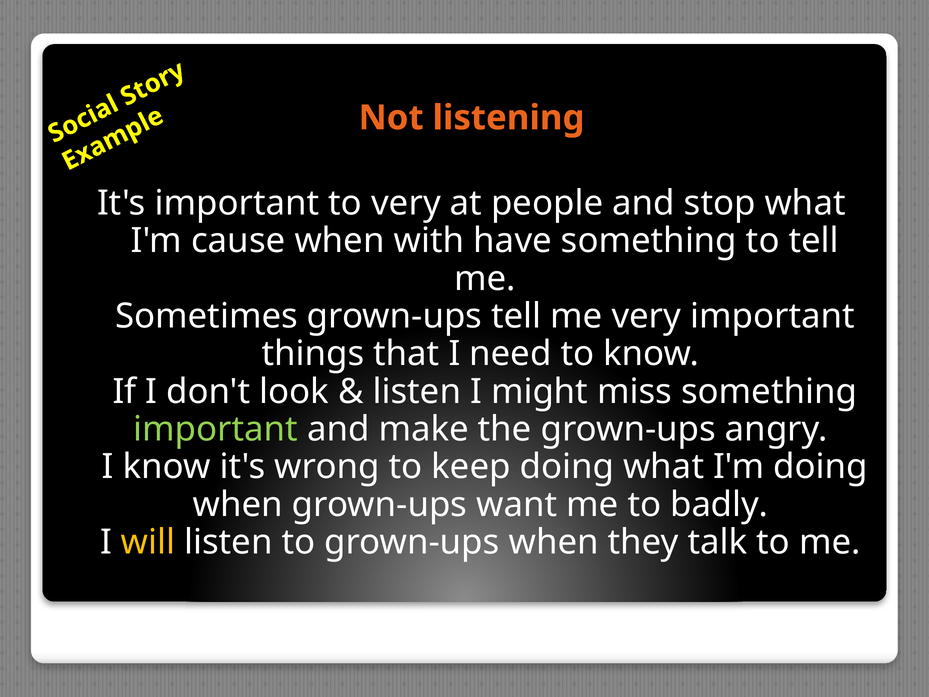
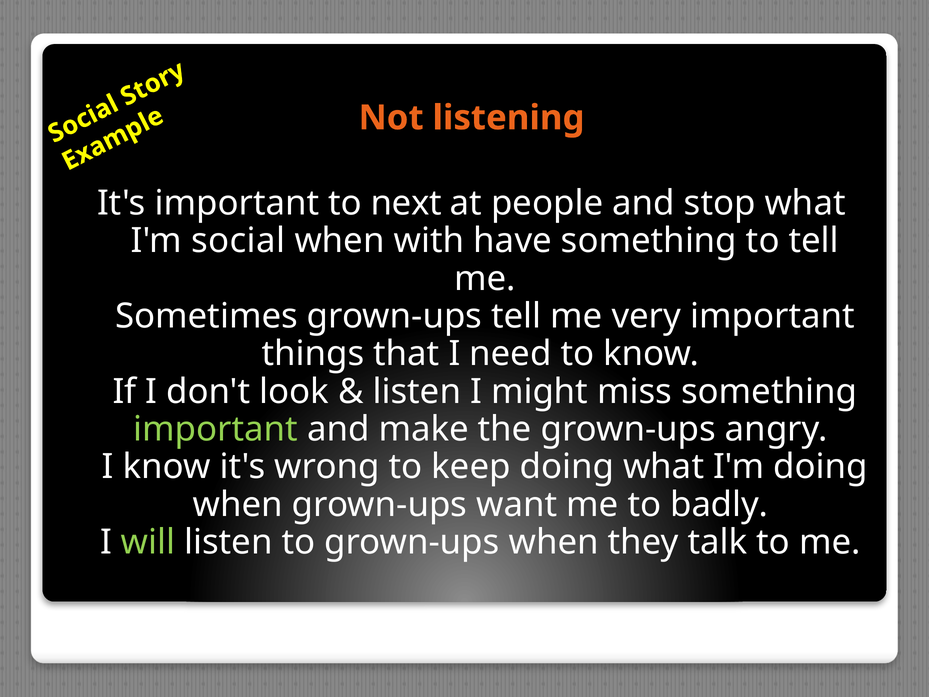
to very: very -> next
cause: cause -> social
will colour: yellow -> light green
